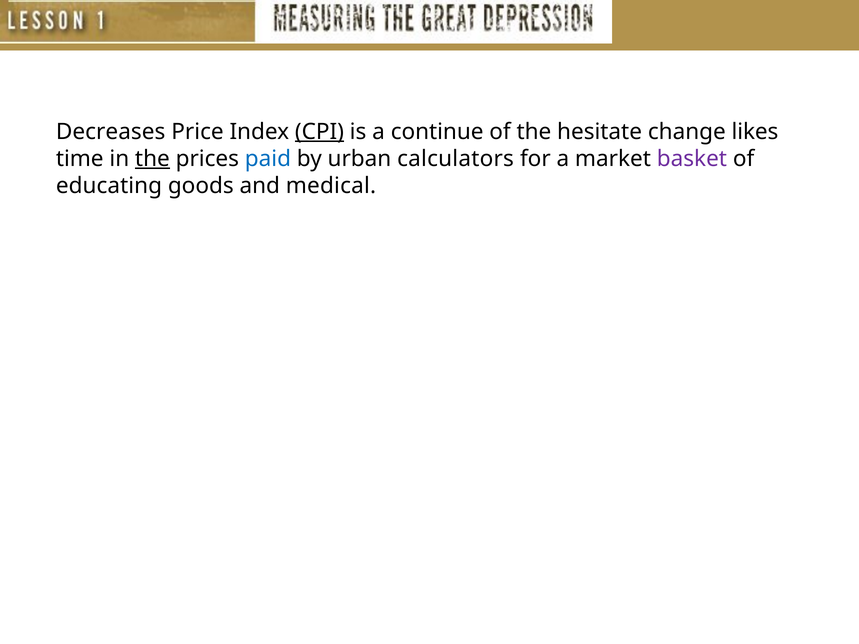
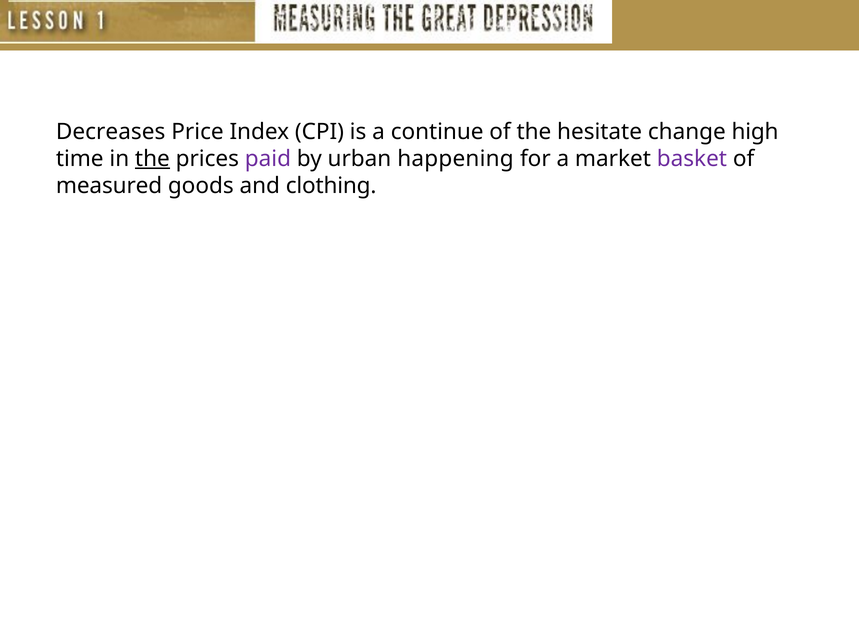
CPI underline: present -> none
likes: likes -> high
paid colour: blue -> purple
calculators: calculators -> happening
educating: educating -> measured
medical: medical -> clothing
